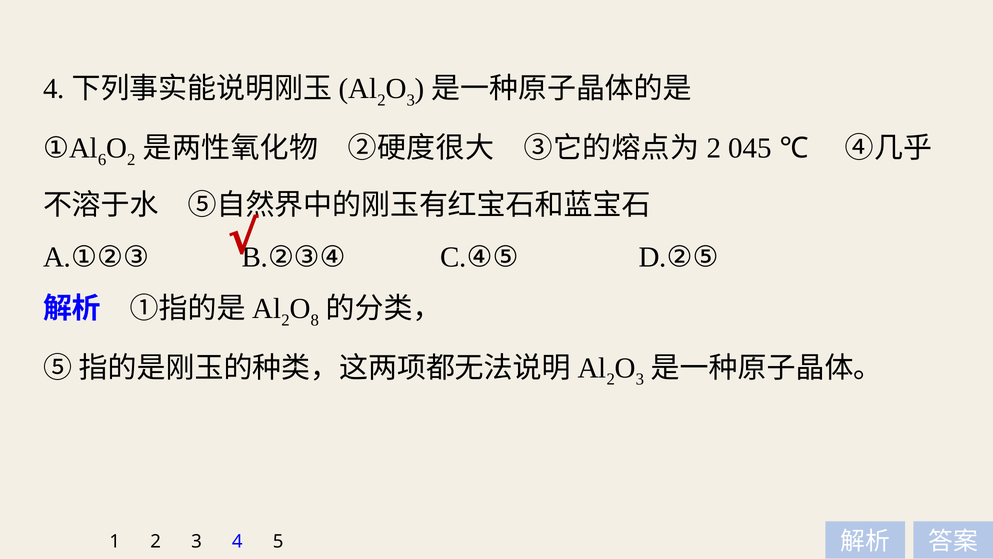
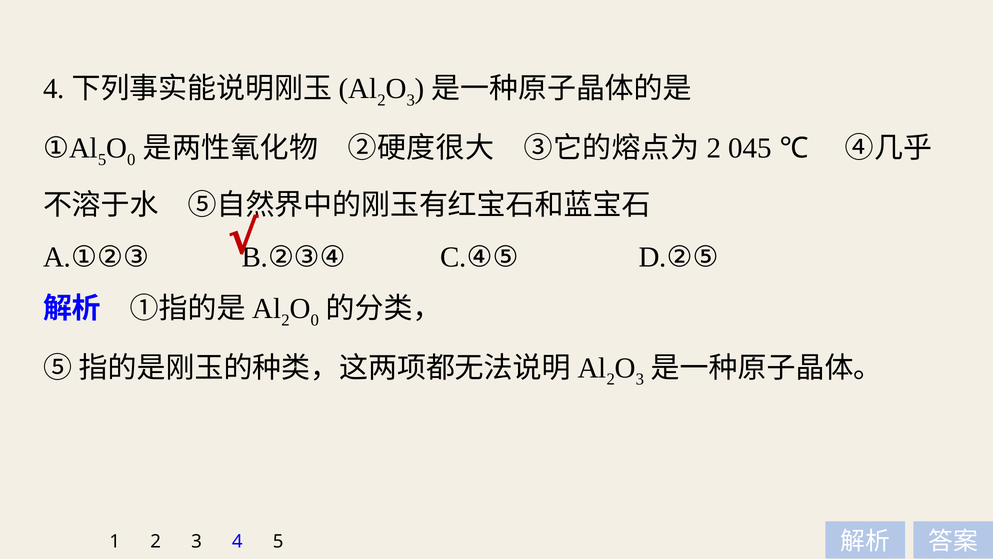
6 at (102, 159): 6 -> 5
2 at (131, 159): 2 -> 0
8 at (315, 320): 8 -> 0
